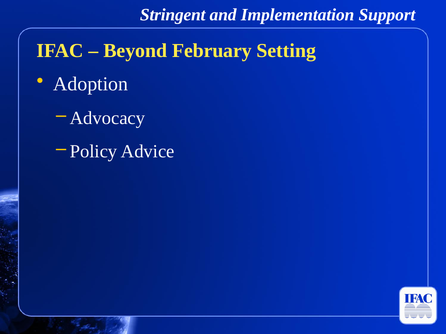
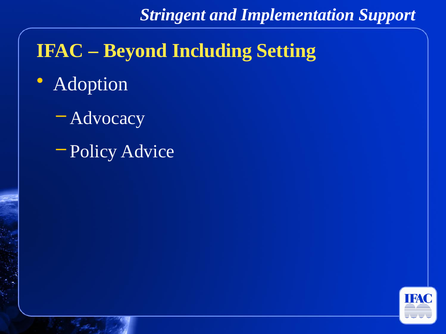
February: February -> Including
